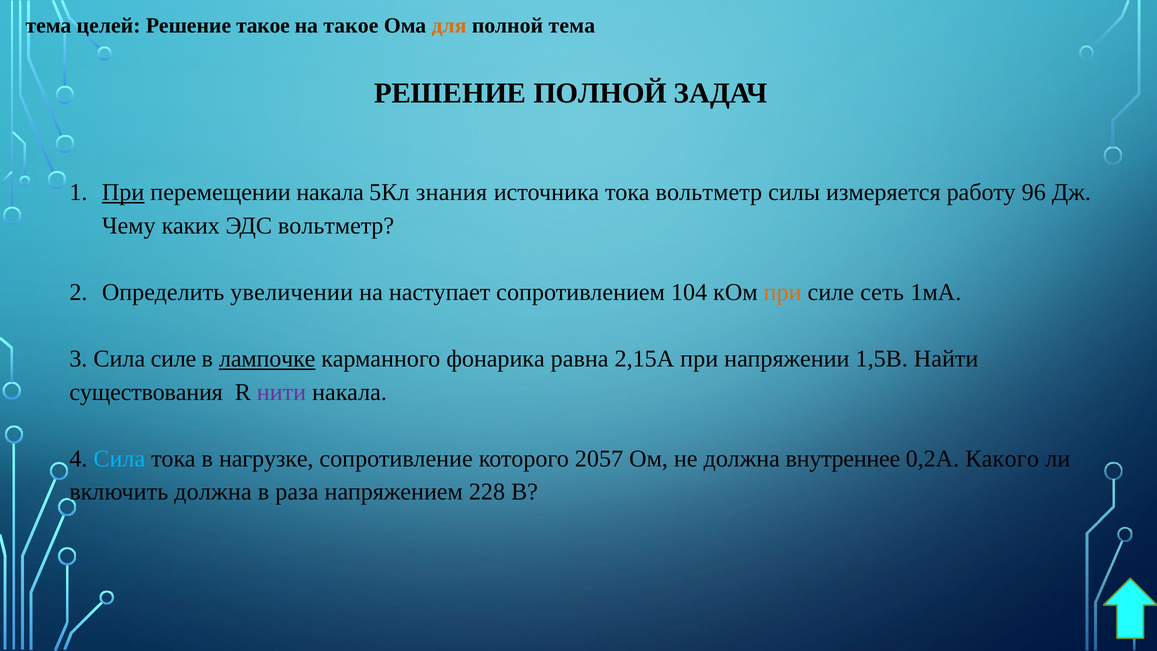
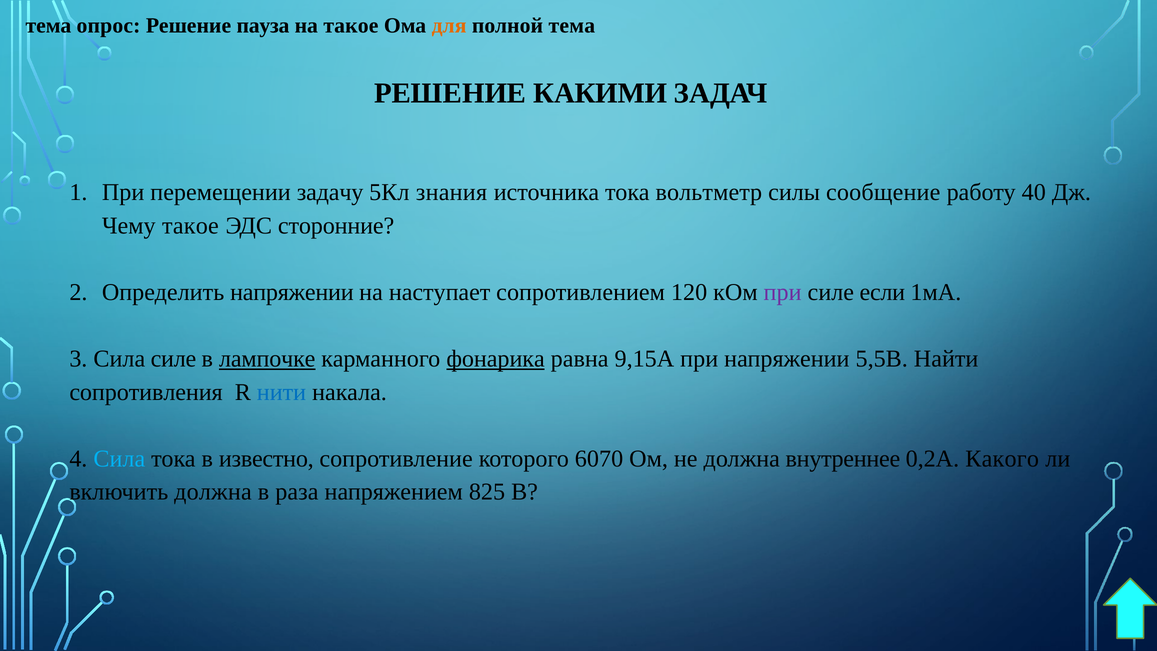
целей: целей -> опрос
Решение такое: такое -> пауза
РЕШЕНИЕ ПОЛНОЙ: ПОЛНОЙ -> КАКИМИ
При at (123, 192) underline: present -> none
перемещении накала: накала -> задачу
измеряется: измеряется -> сообщение
96: 96 -> 40
Чему каких: каких -> такое
ЭДС вольтметр: вольтметр -> сторонние
Определить увеличении: увеличении -> напряжении
104: 104 -> 120
при at (783, 292) colour: orange -> purple
сеть: сеть -> если
фонарика underline: none -> present
2,15А: 2,15А -> 9,15А
1,5В: 1,5В -> 5,5В
существования: существования -> сопротивления
нити colour: purple -> blue
нагрузке: нагрузке -> известно
2057: 2057 -> 6070
228: 228 -> 825
